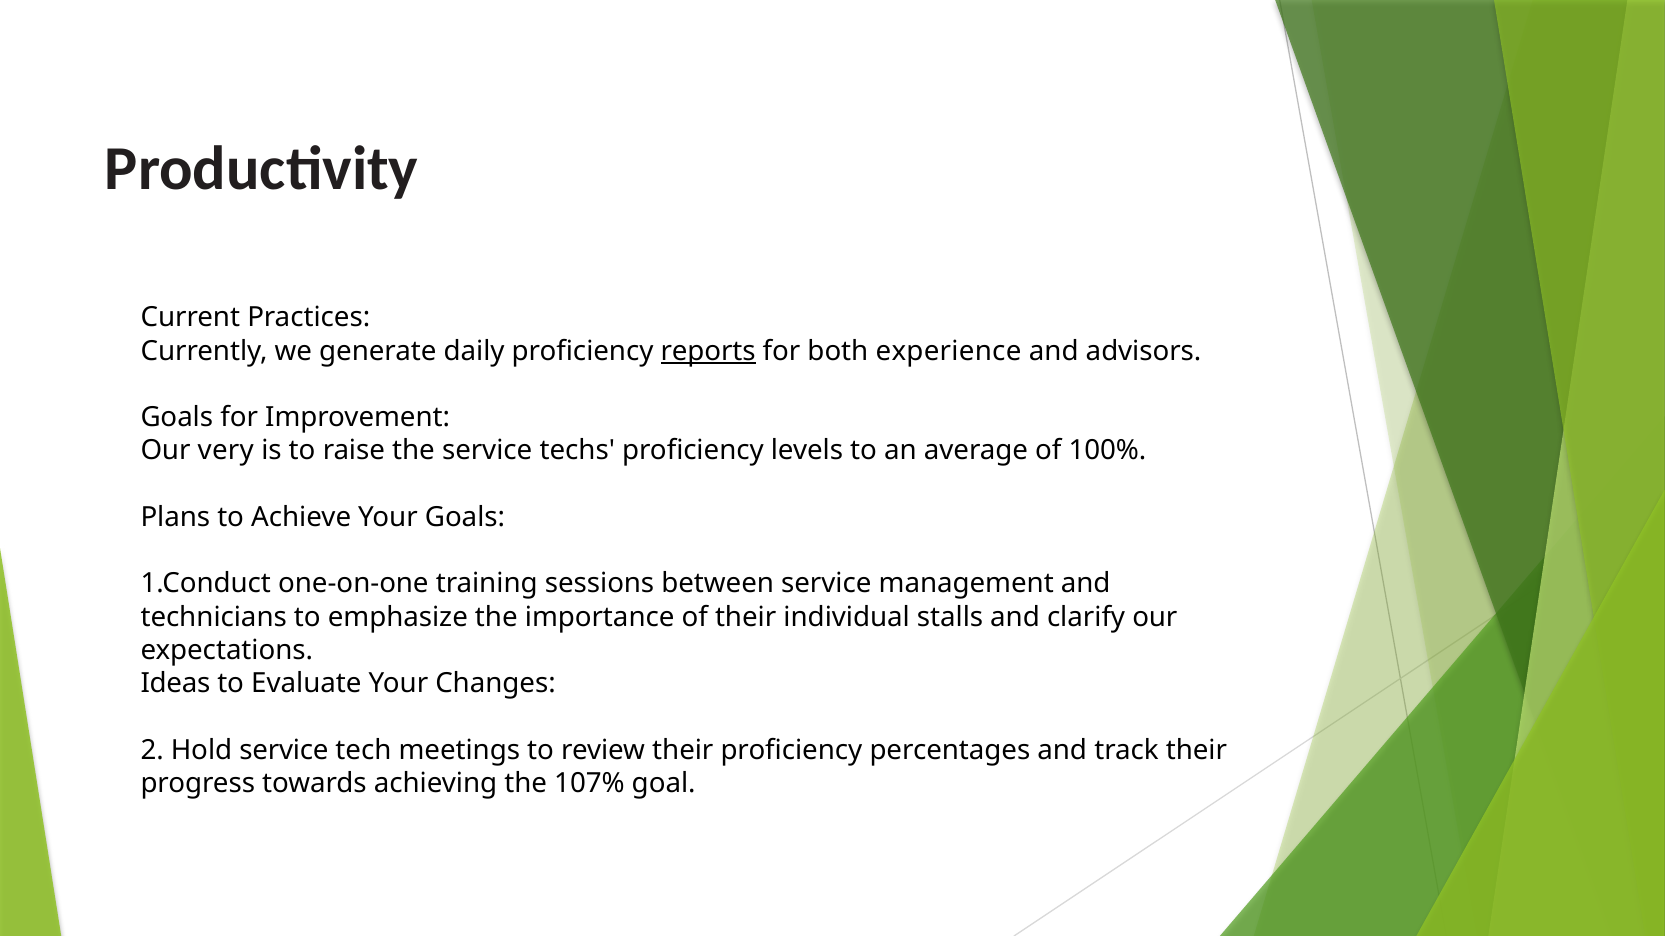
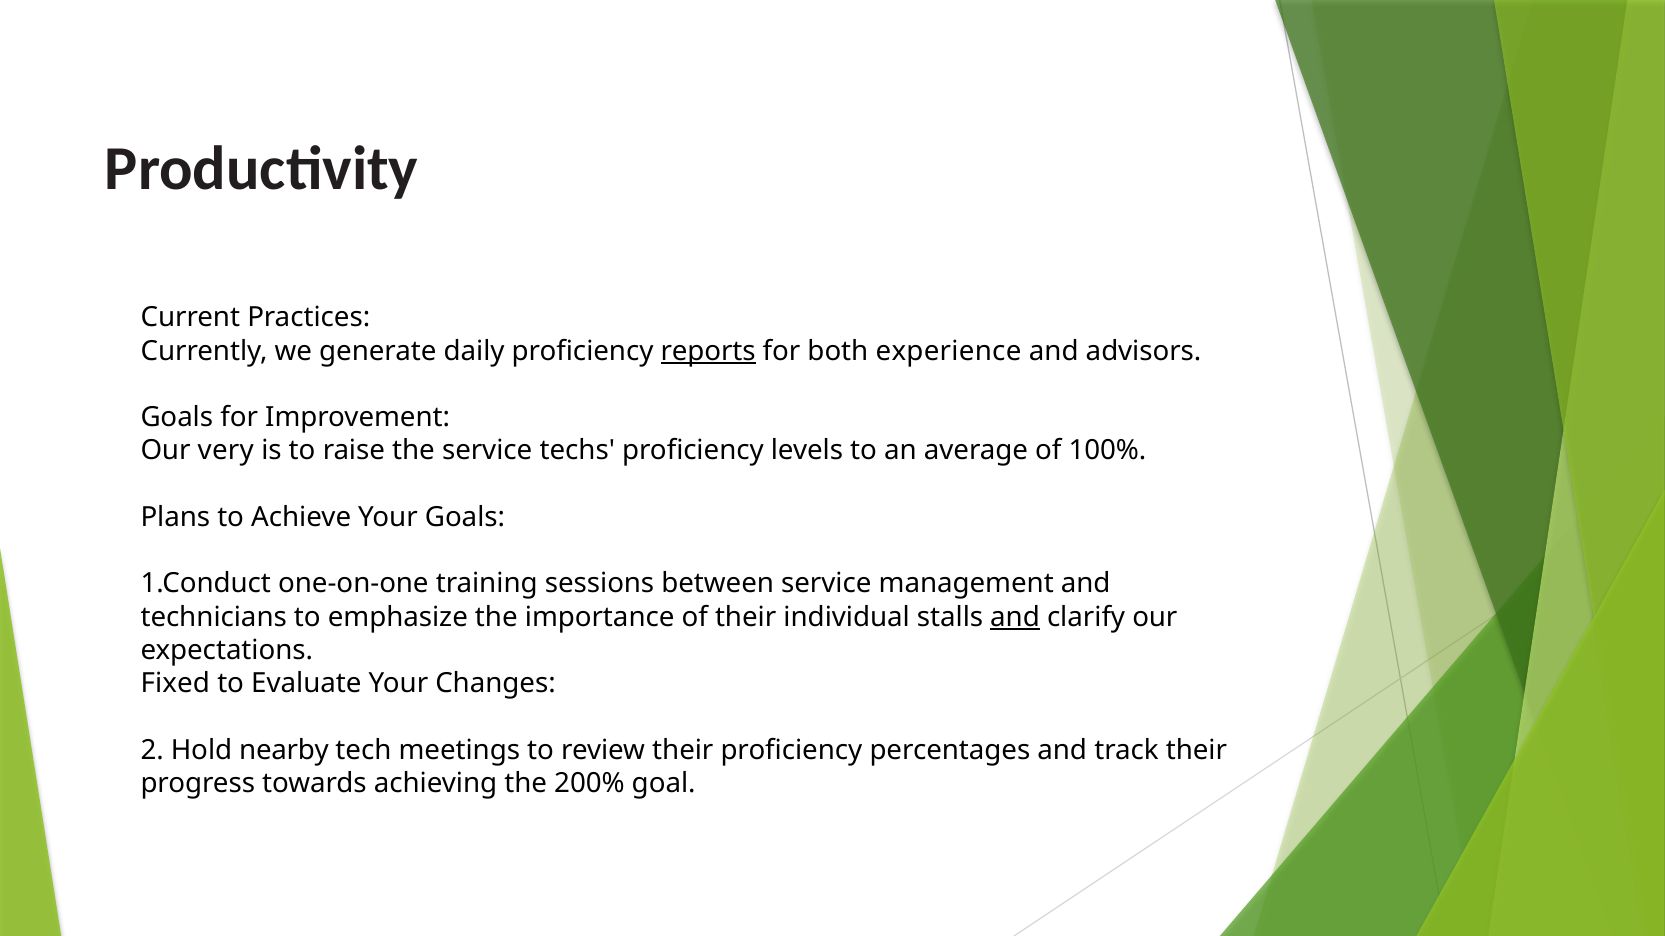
and at (1015, 617) underline: none -> present
Ideas: Ideas -> Fixed
Hold service: service -> nearby
107%: 107% -> 200%
